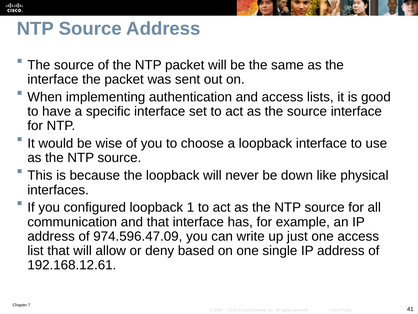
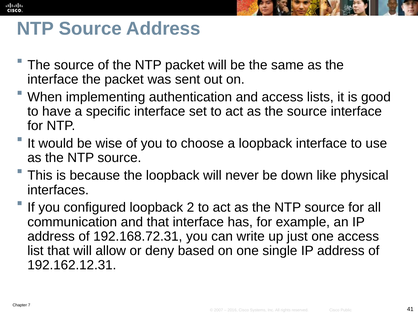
1: 1 -> 2
974.596.47.09: 974.596.47.09 -> 192.168.72.31
192.168.12.61: 192.168.12.61 -> 192.162.12.31
